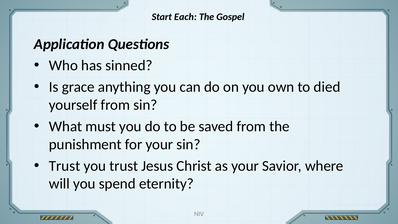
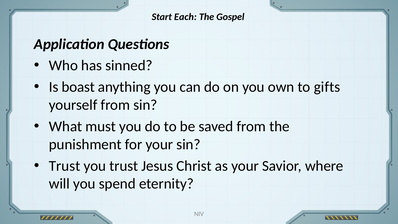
grace: grace -> boast
died: died -> gifts
